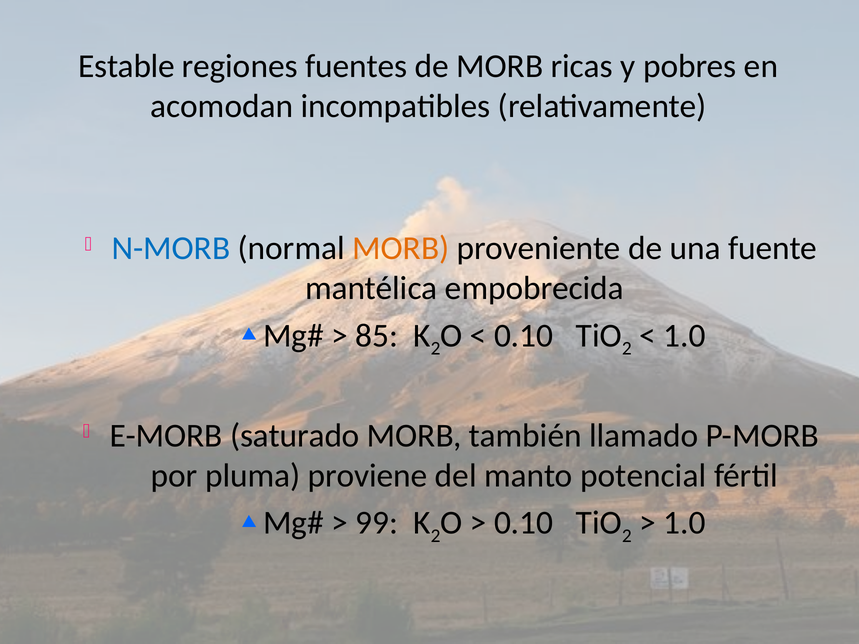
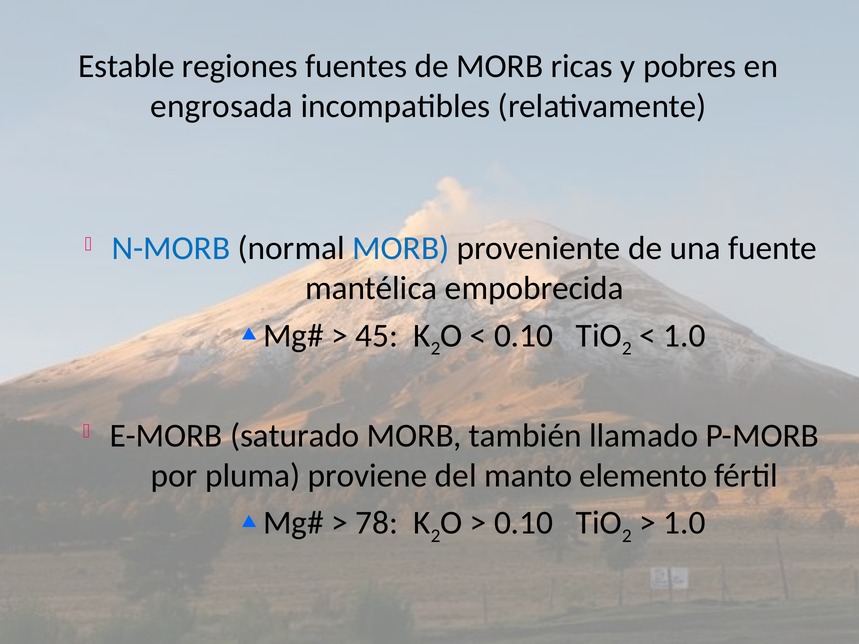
acomodan: acomodan -> engrosada
MORB at (401, 248) colour: orange -> blue
85: 85 -> 45
potencial: potencial -> elemento
99: 99 -> 78
